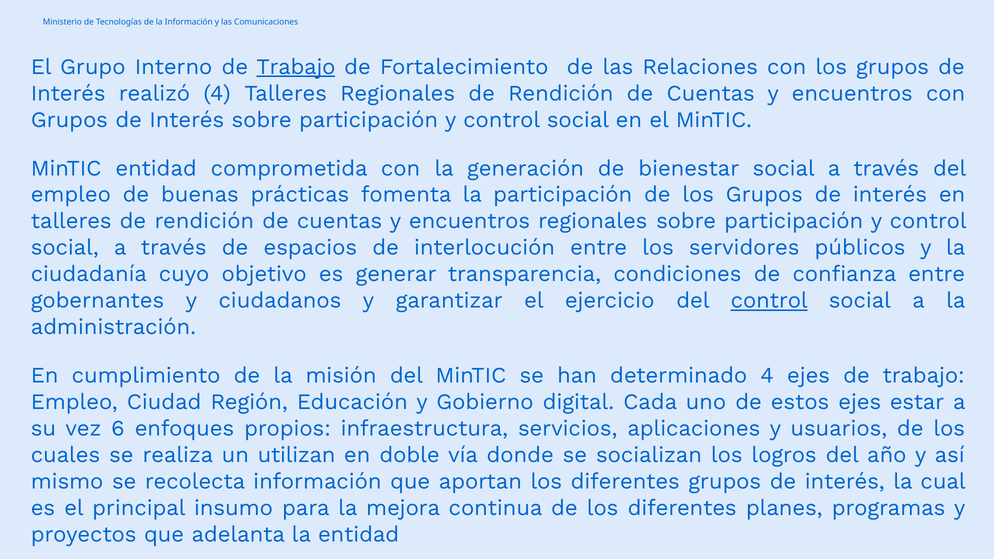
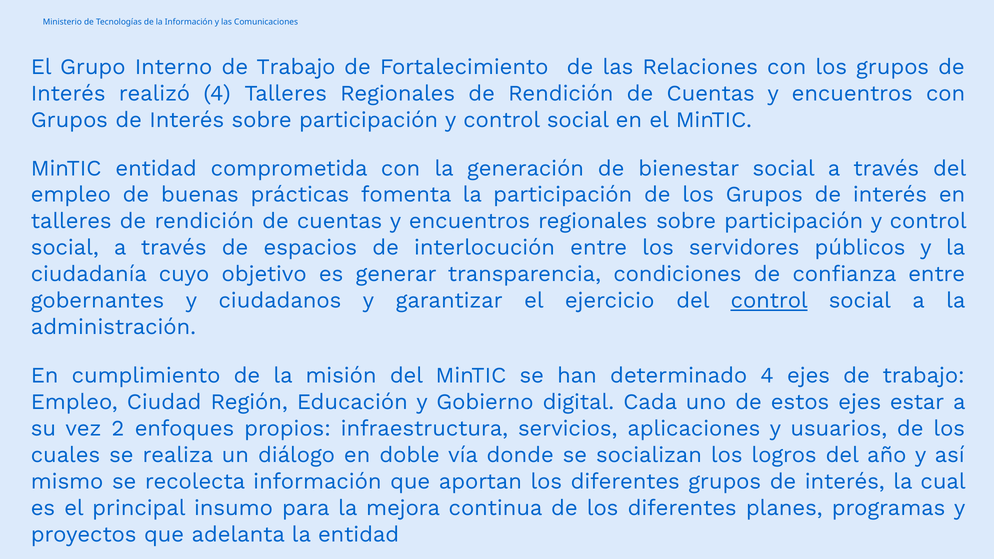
Trabajo at (296, 67) underline: present -> none
6: 6 -> 2
utilizan: utilizan -> diálogo
